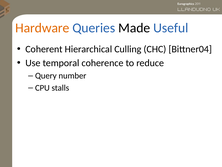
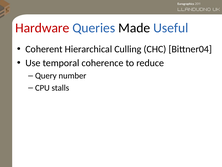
Hardware colour: orange -> red
